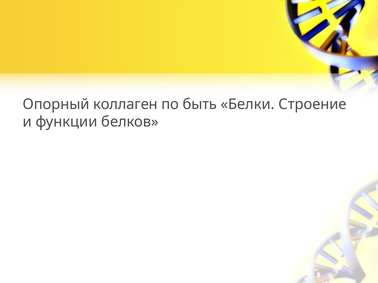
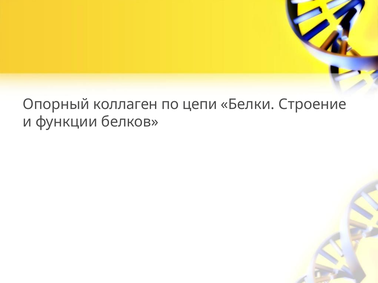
быть: быть -> цепи
